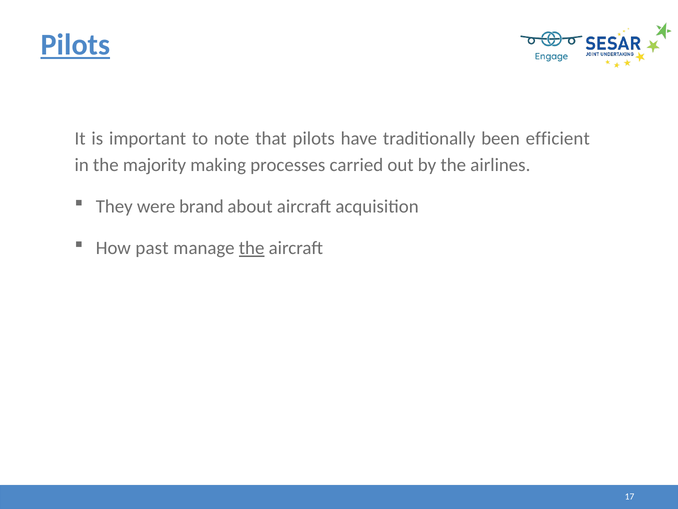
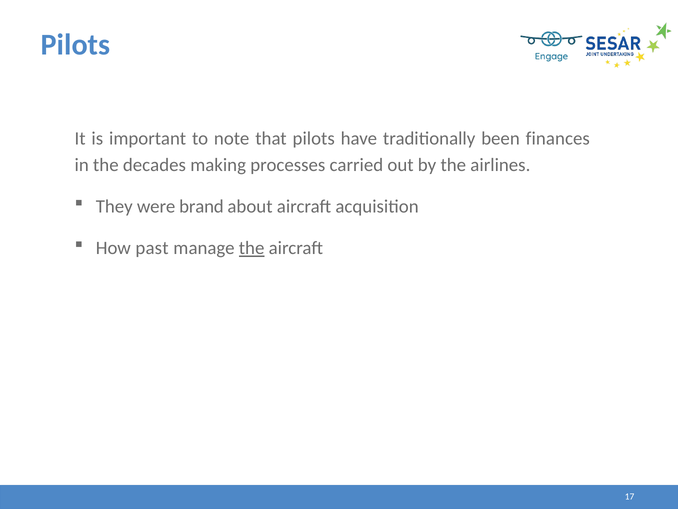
Pilots at (75, 45) underline: present -> none
efficient: efficient -> finances
majority: majority -> decades
